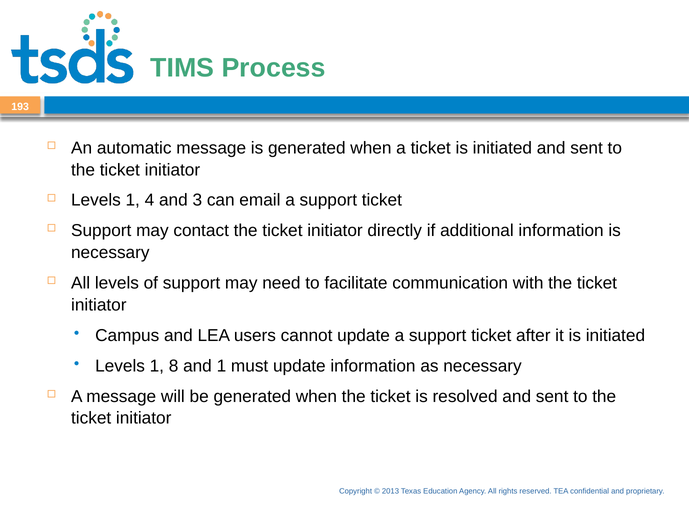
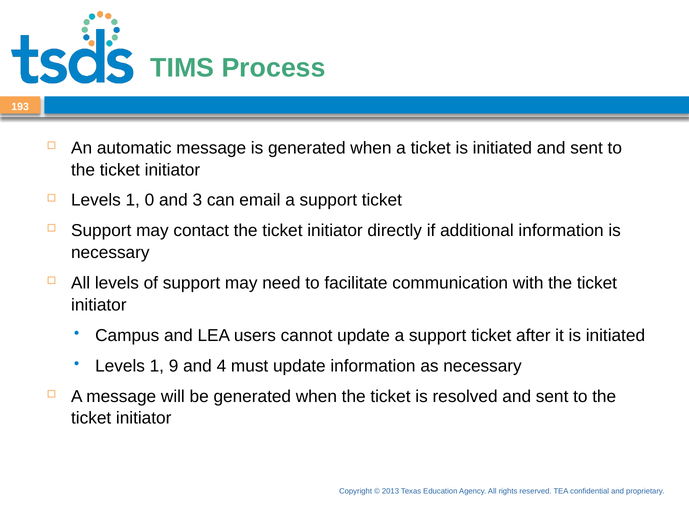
4: 4 -> 0
8: 8 -> 9
and 1: 1 -> 4
